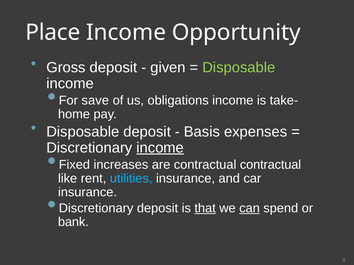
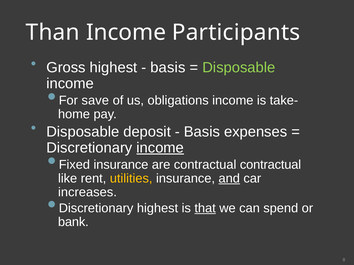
Place: Place -> Than
Opportunity: Opportunity -> Participants
Gross deposit: deposit -> highest
given at (168, 68): given -> basis
Fixed increases: increases -> insurance
utilities colour: light blue -> yellow
and underline: none -> present
insurance at (87, 192): insurance -> increases
Discretionary deposit: deposit -> highest
can underline: present -> none
